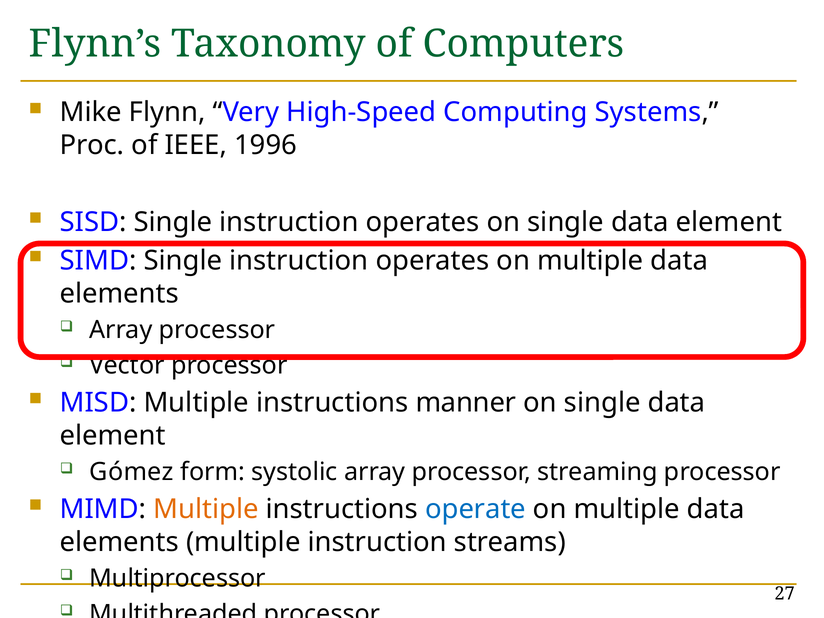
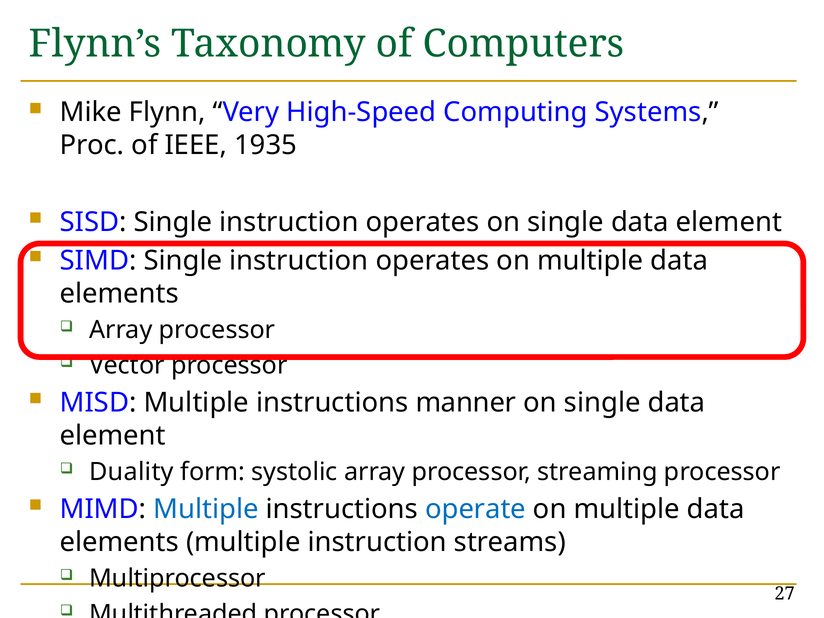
1996: 1996 -> 1935
Gómez: Gómez -> Duality
Multiple at (206, 509) colour: orange -> blue
